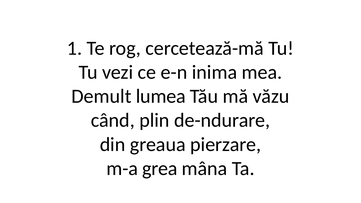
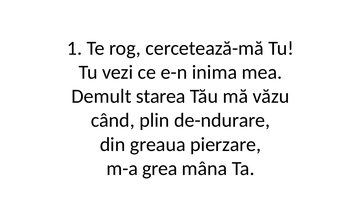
lumea: lumea -> starea
